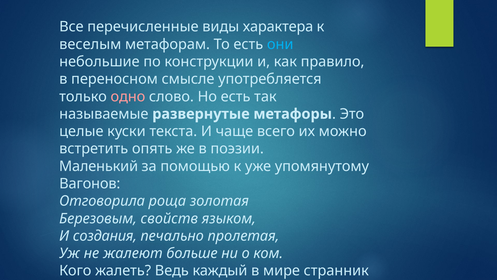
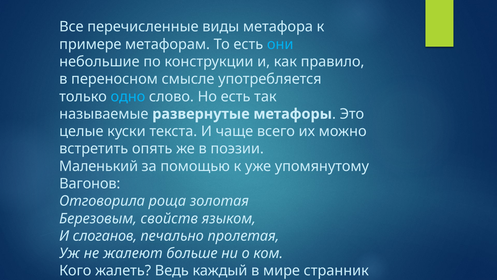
характера: характера -> метафора
веселым: веселым -> примере
одно colour: pink -> light blue
создания: создания -> слоганов
